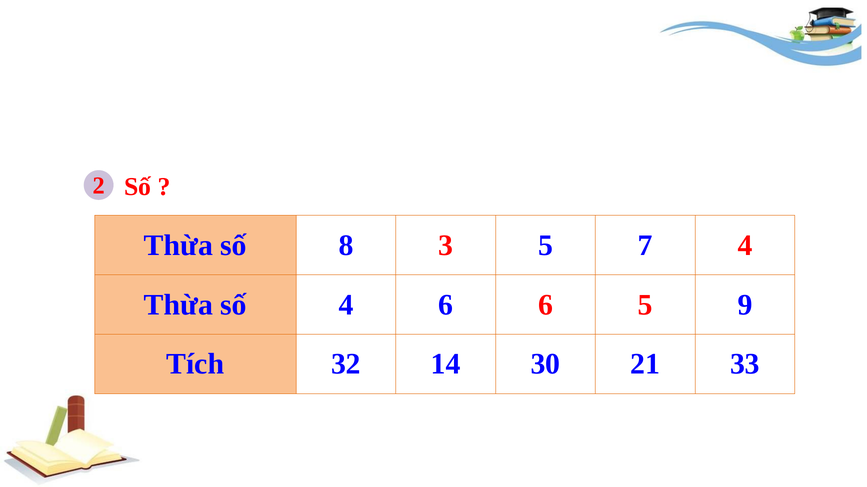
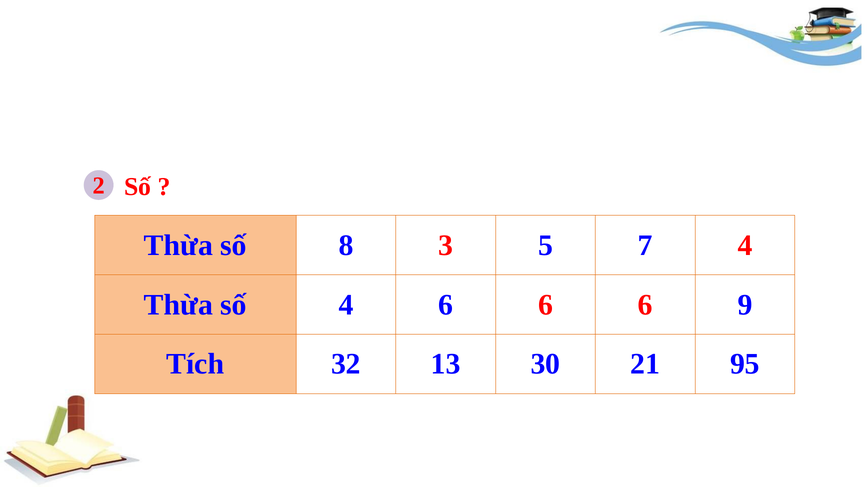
6 6 5: 5 -> 6
14: 14 -> 13
33: 33 -> 95
